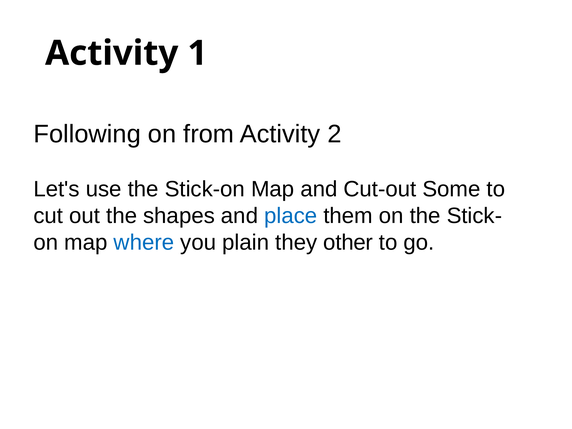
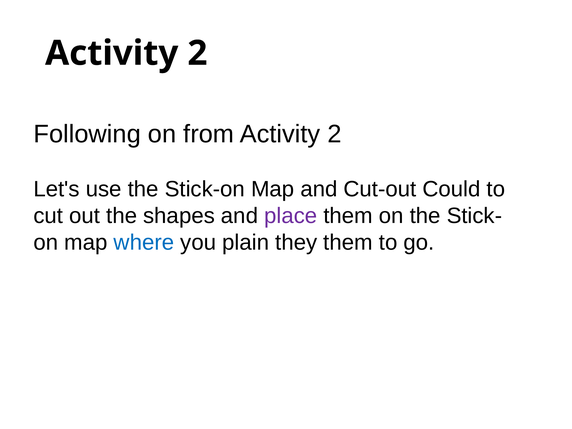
1 at (197, 53): 1 -> 2
Some: Some -> Could
place colour: blue -> purple
they other: other -> them
